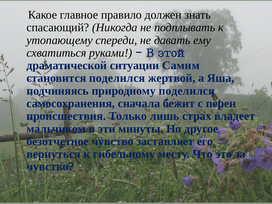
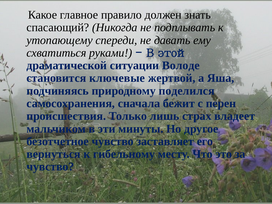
Самим: Самим -> Володе
становится поделился: поделился -> ключевые
